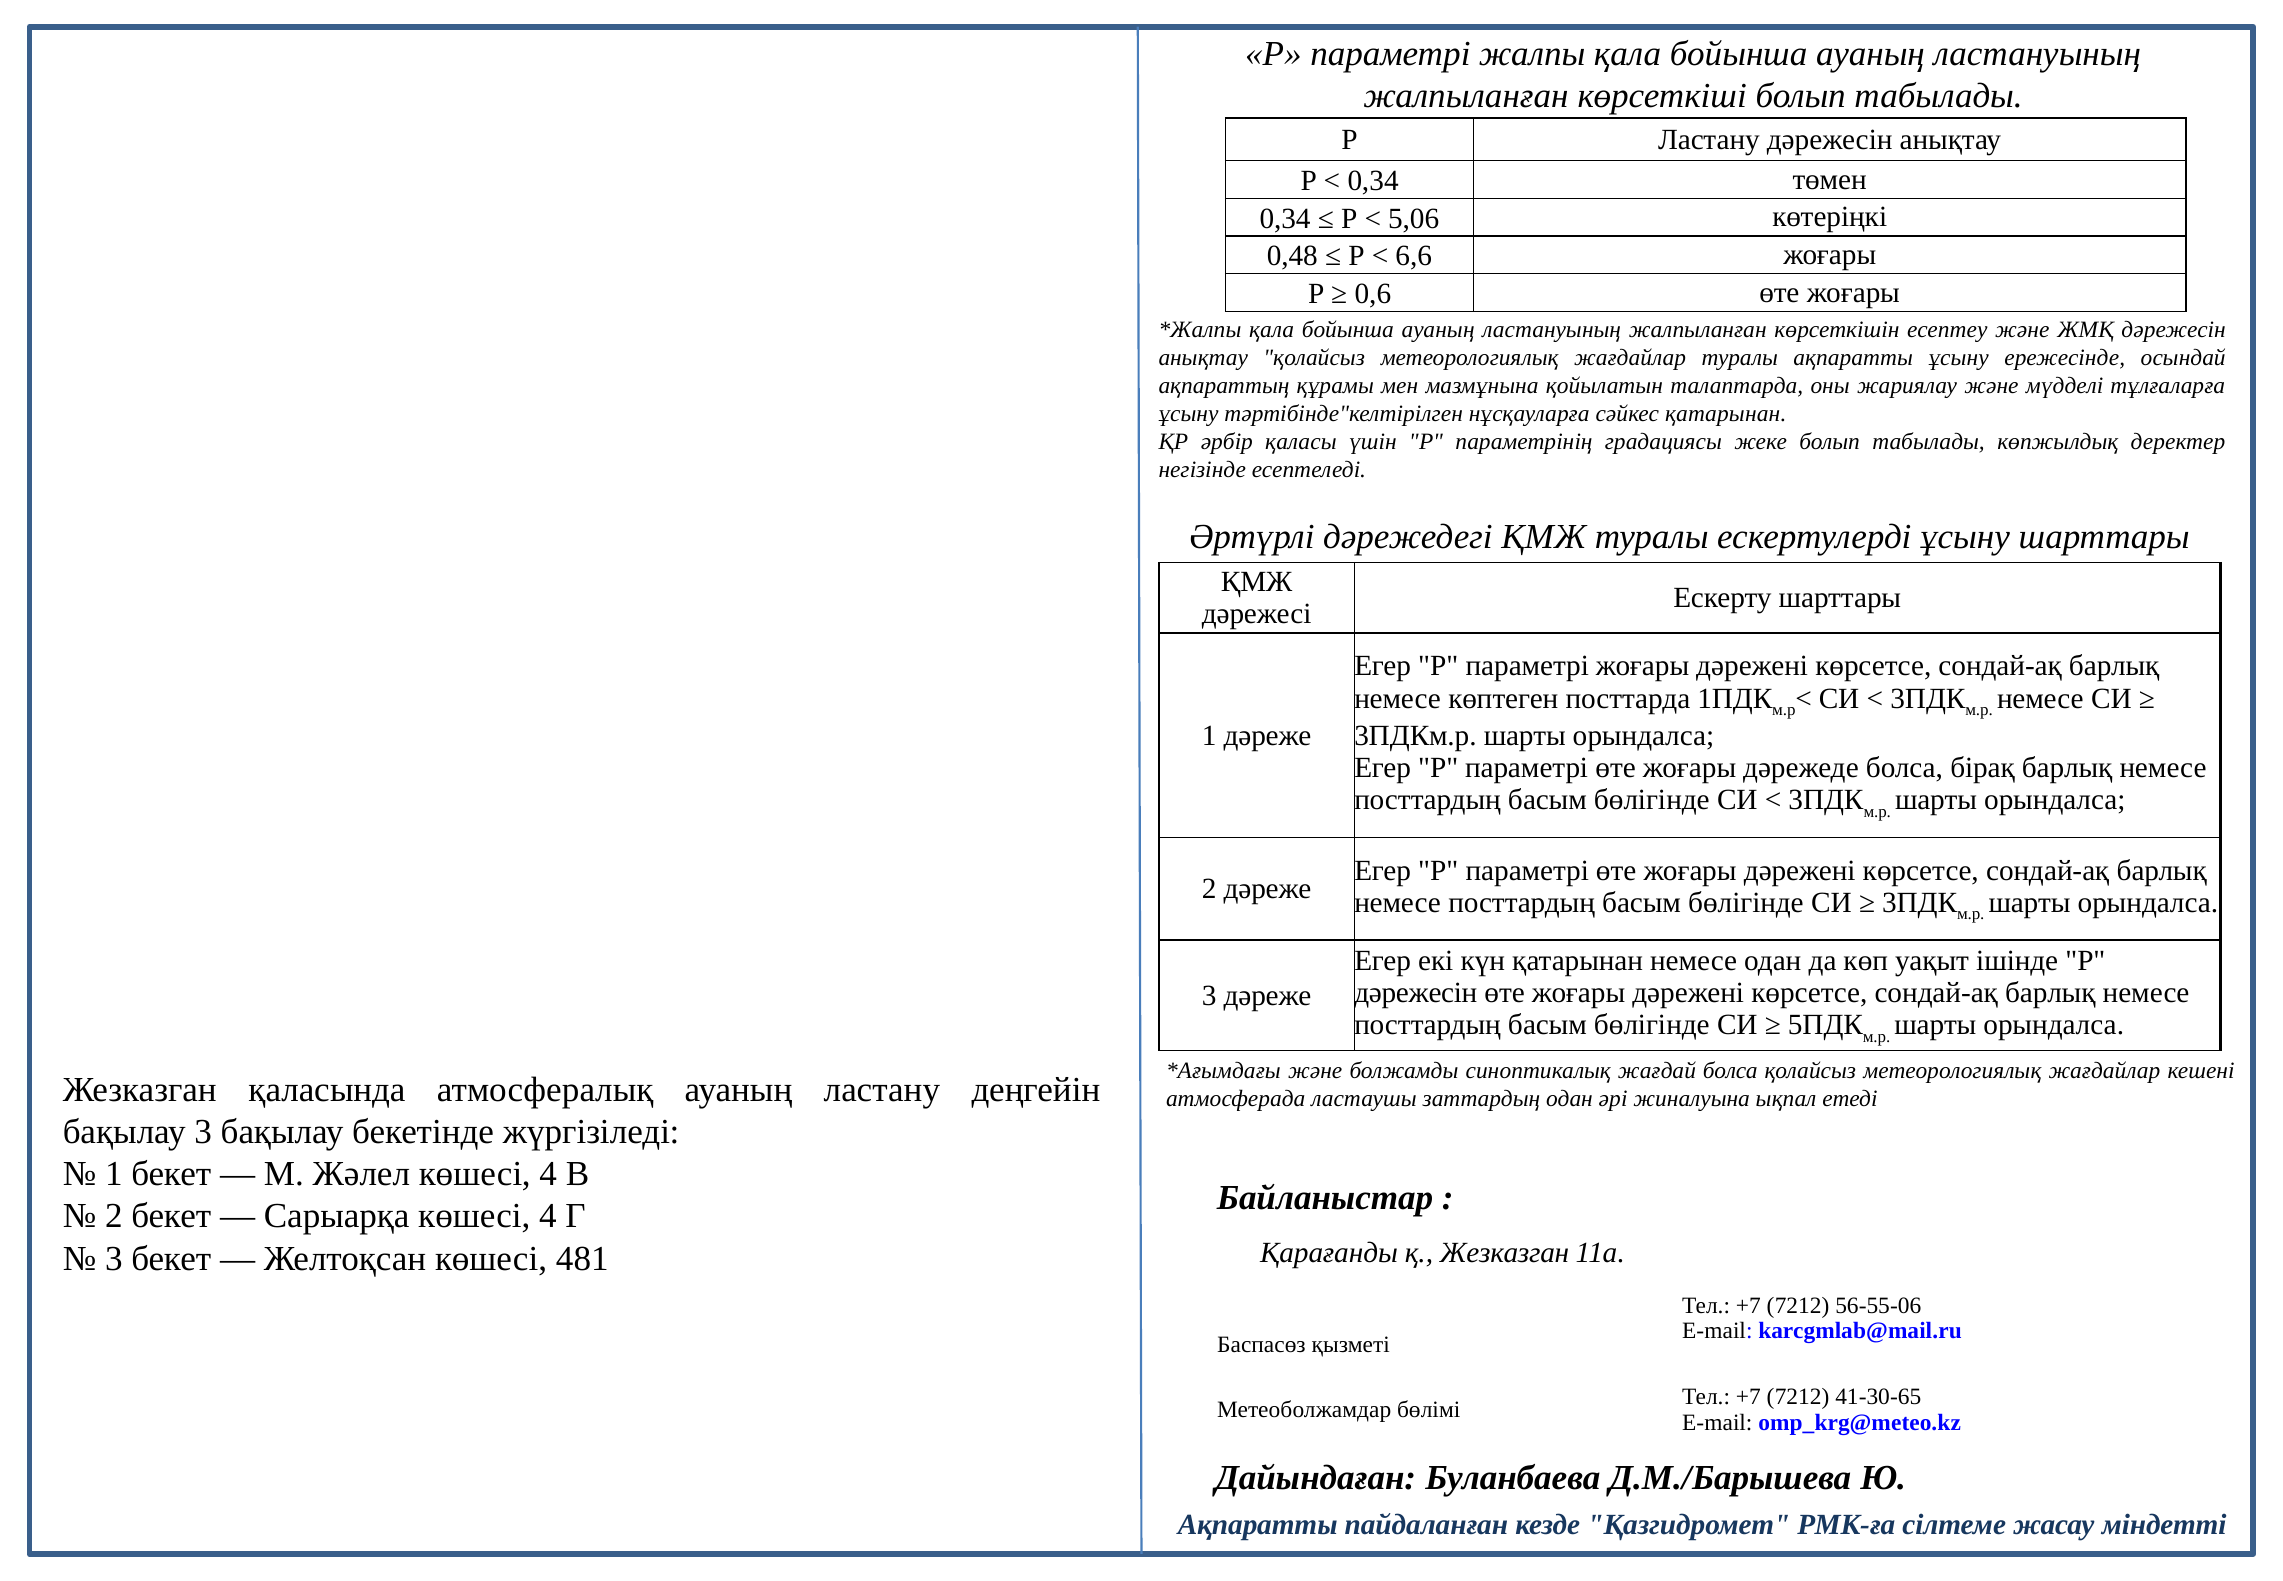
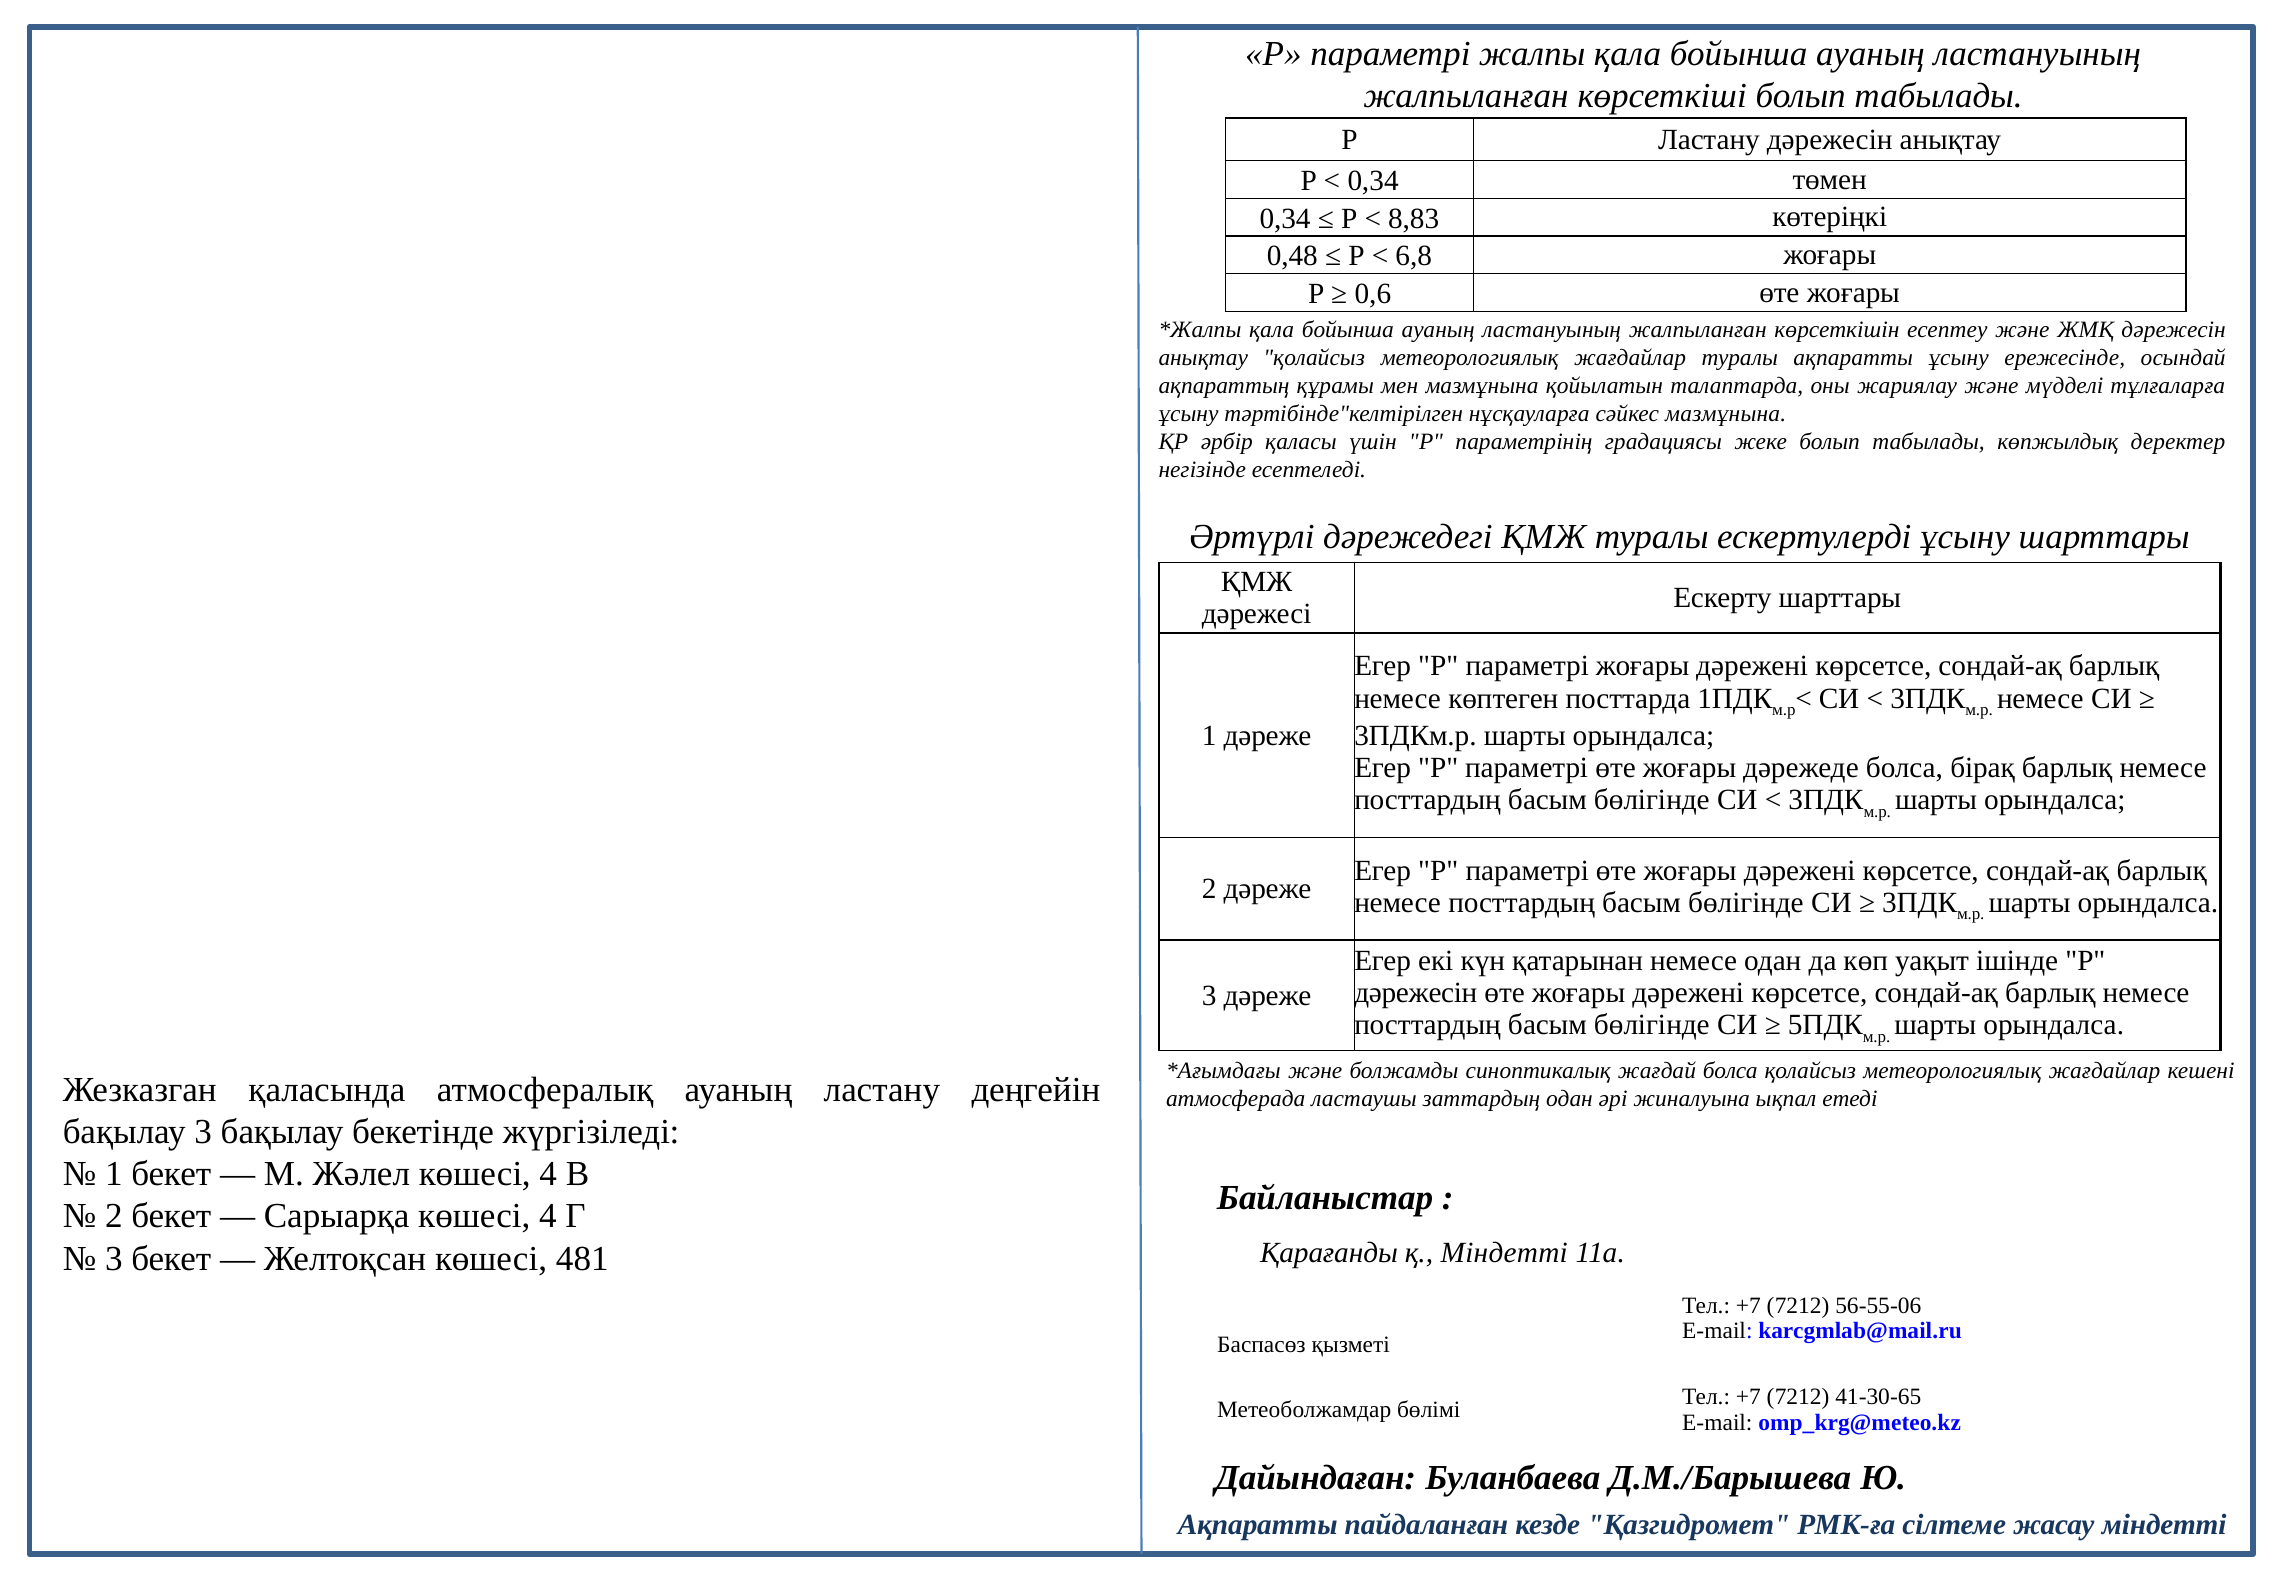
5,06: 5,06 -> 8,83
6,6: 6,6 -> 6,8
сәйкес қатарынан: қатарынан -> мазмұнына
қ Жезказган: Жезказган -> Міндетті
